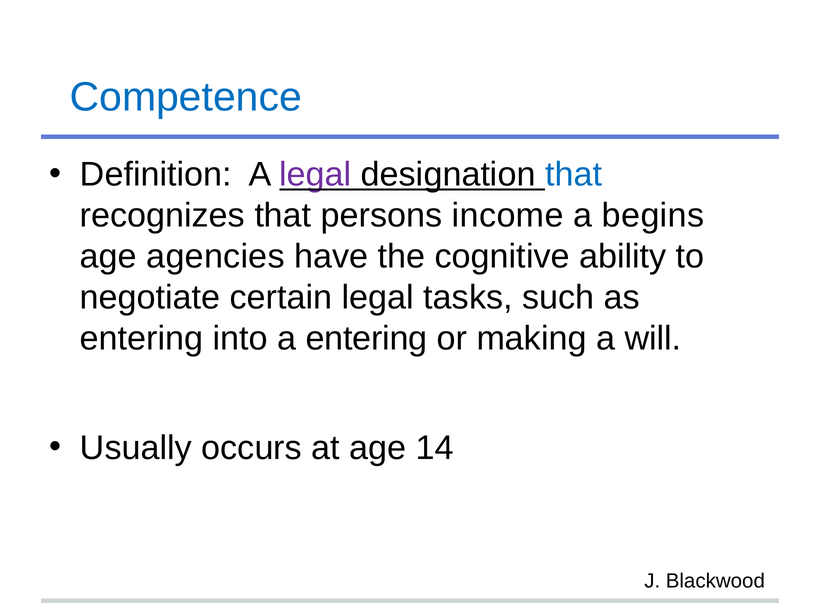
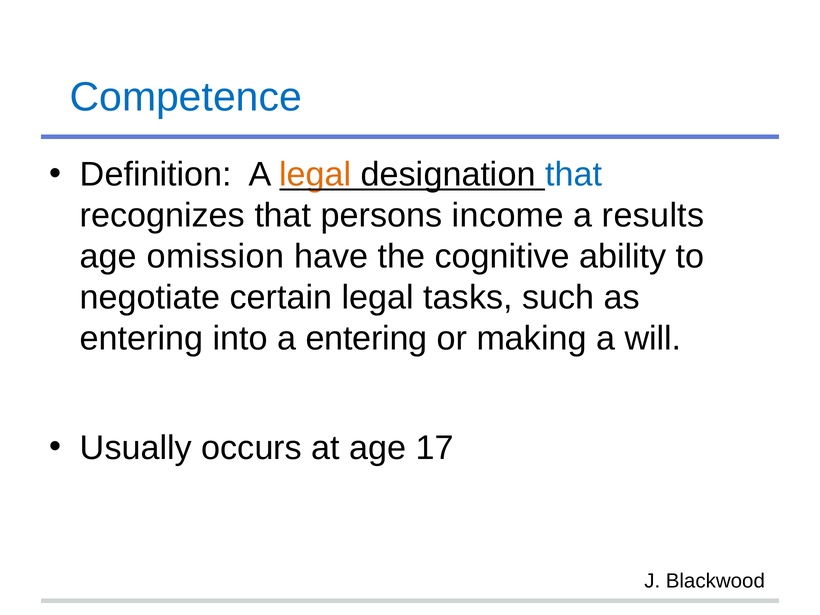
legal at (315, 175) colour: purple -> orange
begins: begins -> results
agencies: agencies -> omission
14: 14 -> 17
